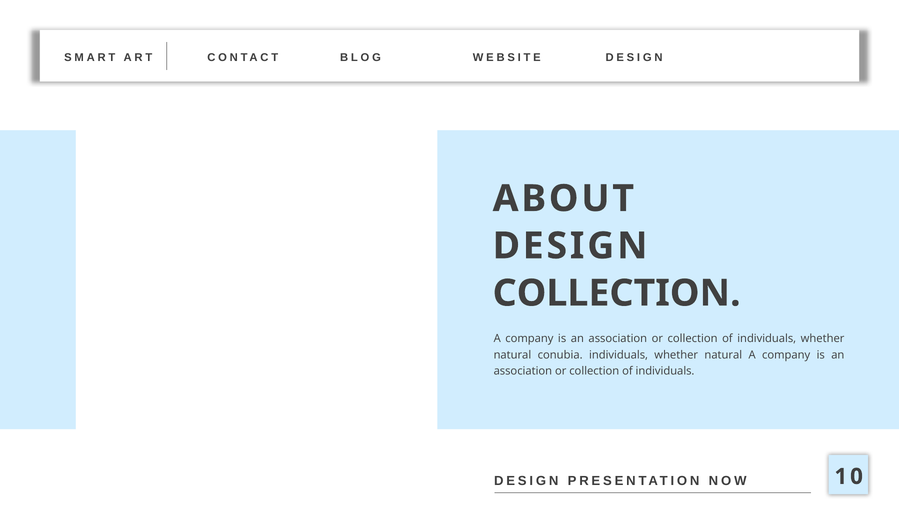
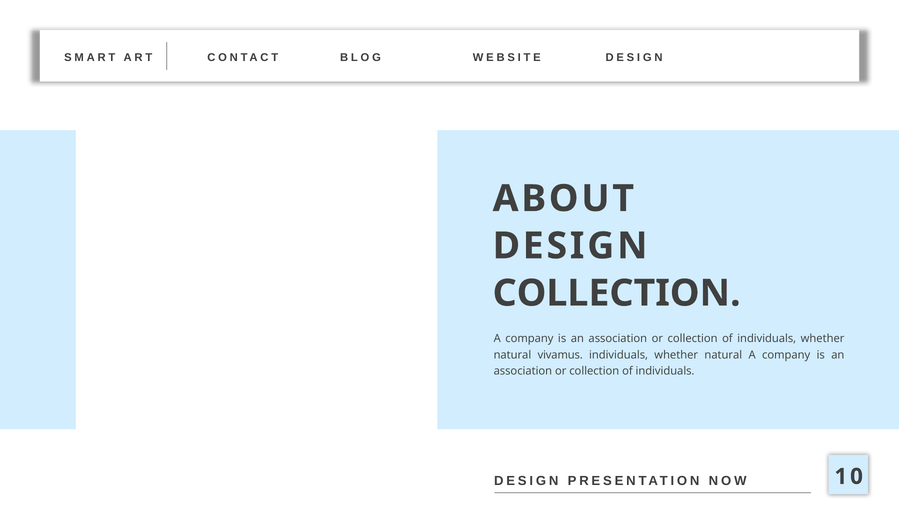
conubia: conubia -> vivamus
